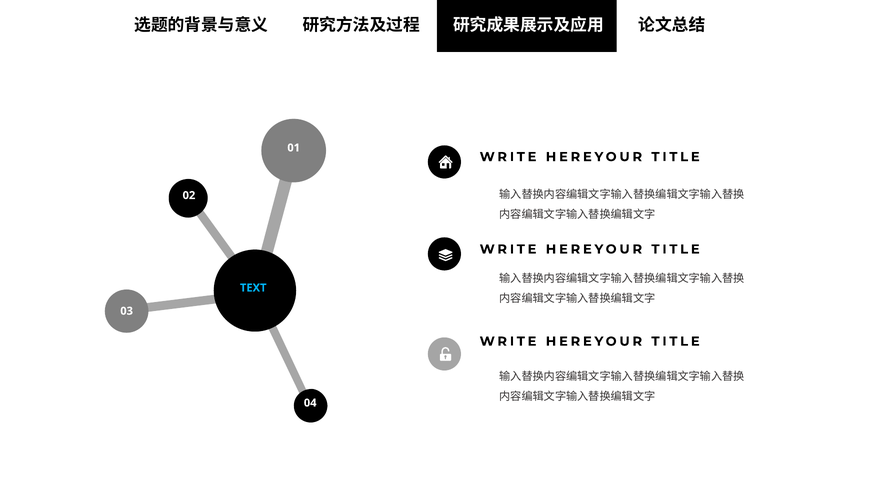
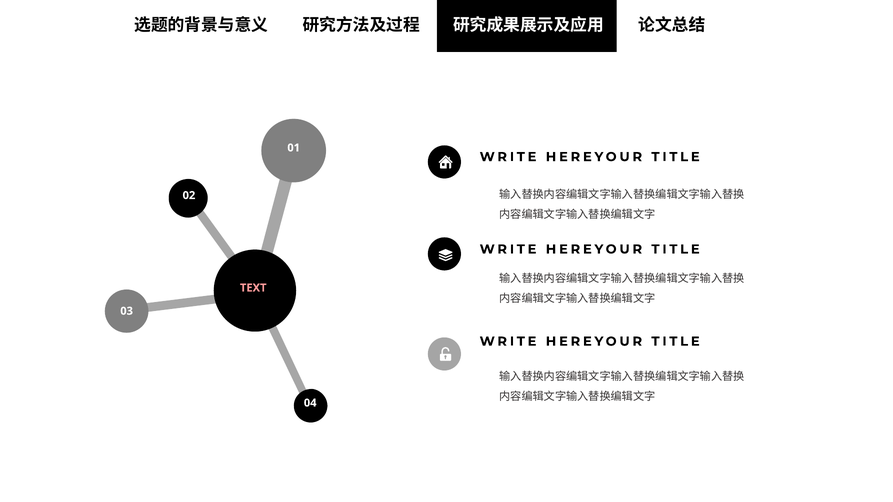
TEXT colour: light blue -> pink
